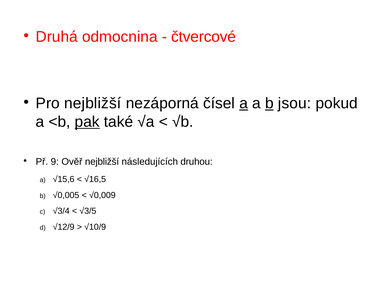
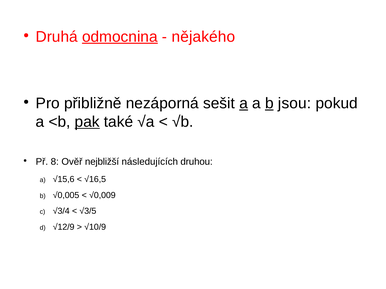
odmocnina underline: none -> present
čtvercové: čtvercové -> nějakého
Pro nejbližší: nejbližší -> přibližně
čísel: čísel -> sešit
9: 9 -> 8
